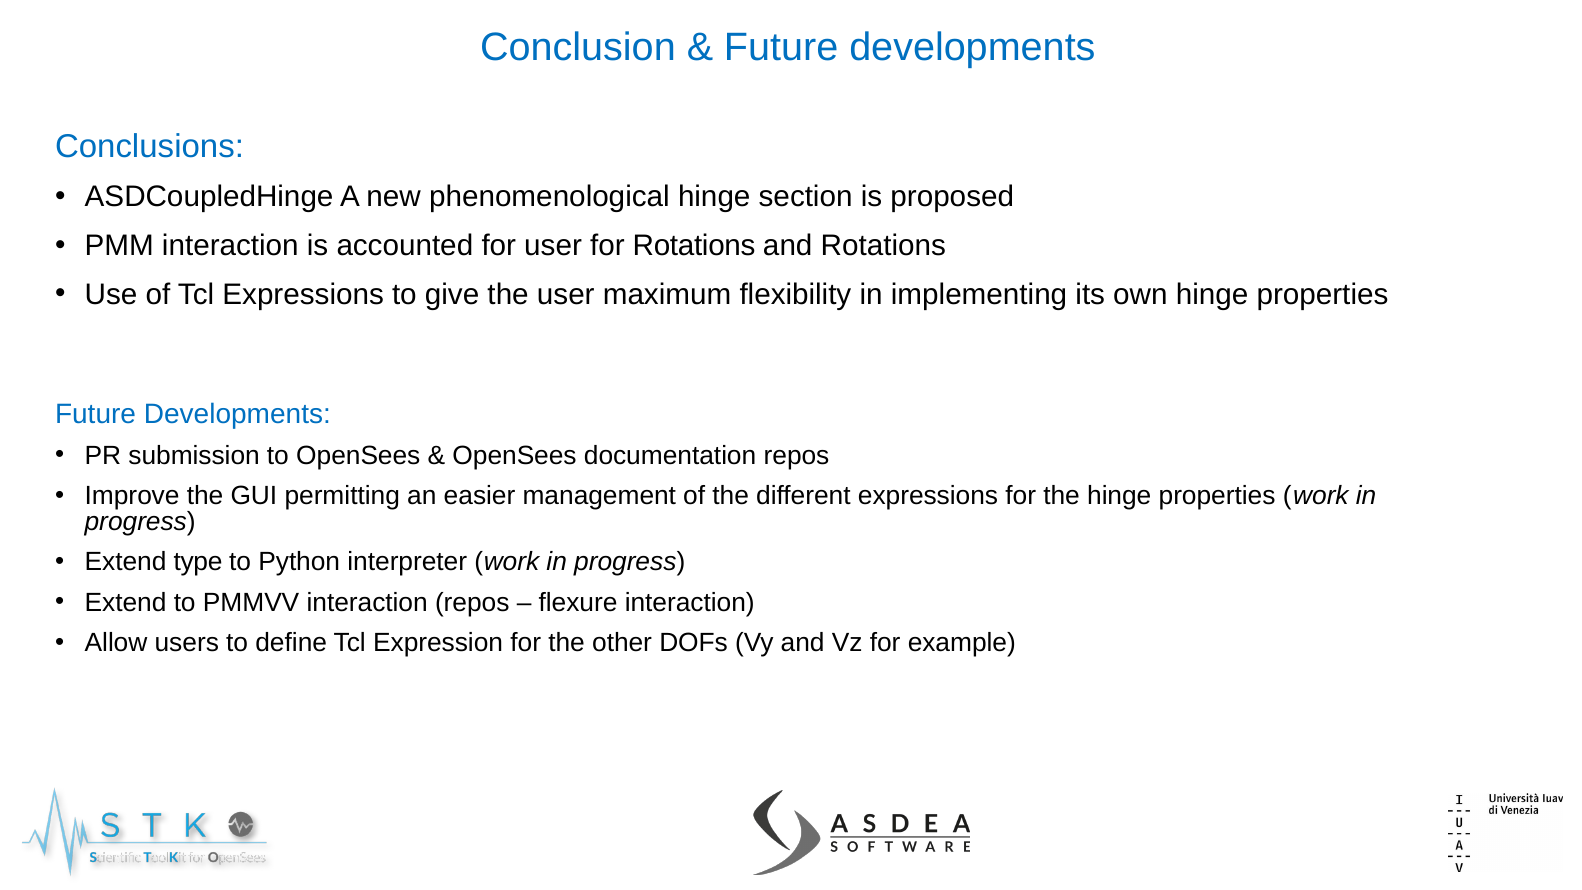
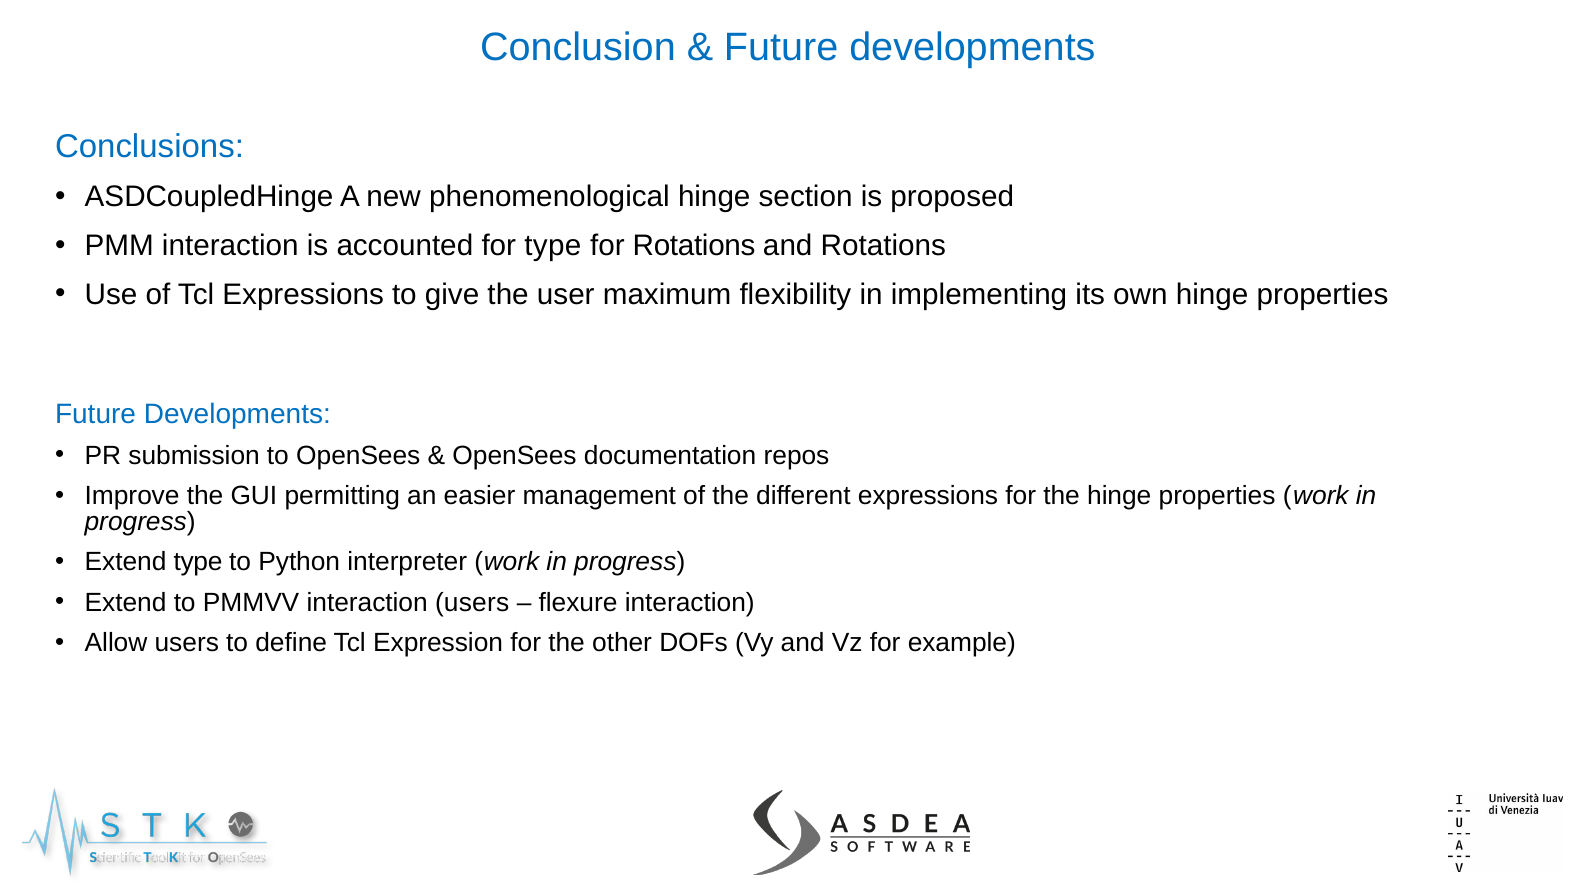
for user: user -> type
interaction repos: repos -> users
